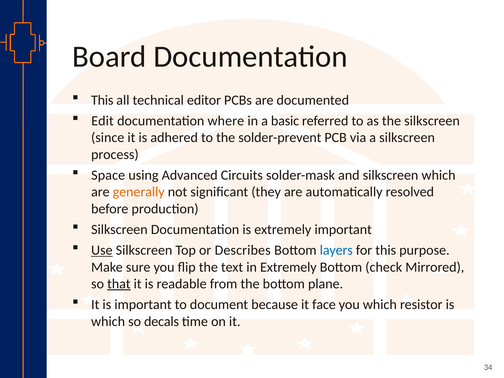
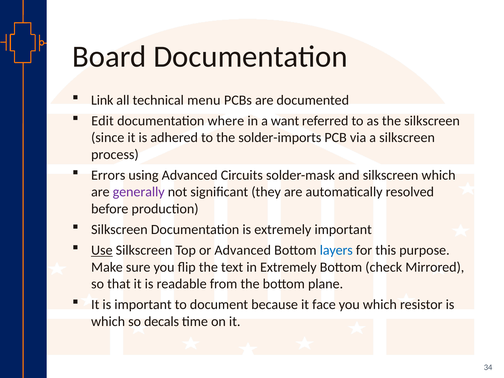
This at (102, 100): This -> Link
editor: editor -> menu
basic: basic -> want
solder-prevent: solder-prevent -> solder-imports
Space: Space -> Errors
generally colour: orange -> purple
or Describes: Describes -> Advanced
that underline: present -> none
